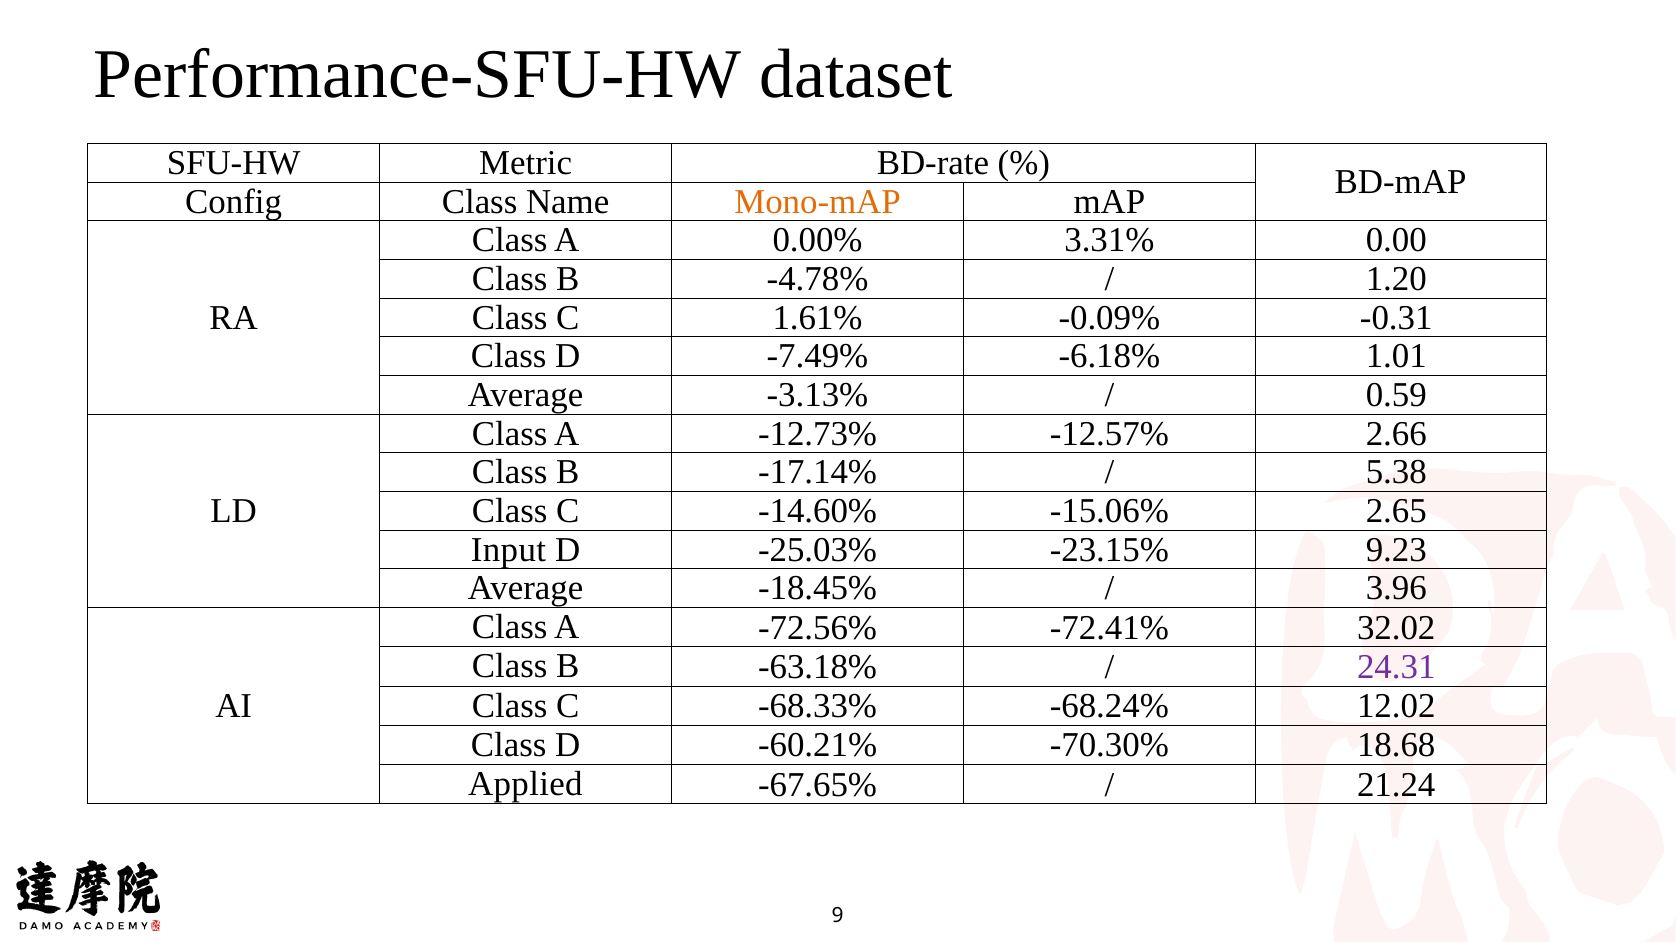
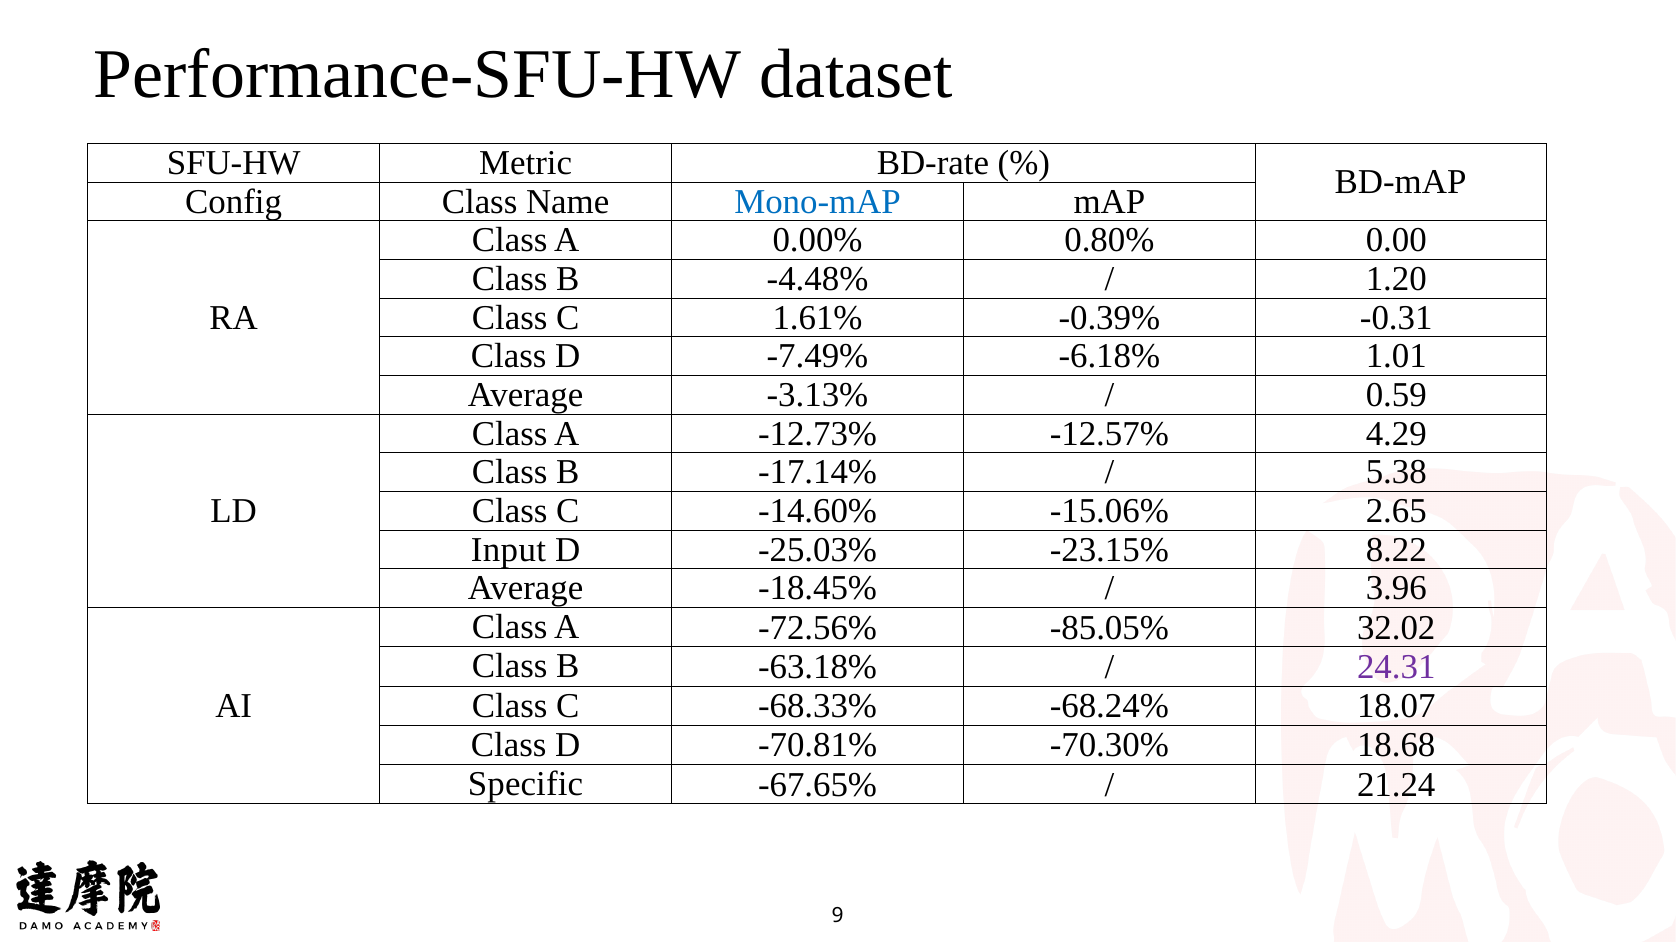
Mono-mAP colour: orange -> blue
3.31%: 3.31% -> 0.80%
-4.78%: -4.78% -> -4.48%
-0.09%: -0.09% -> -0.39%
2.66: 2.66 -> 4.29
9.23: 9.23 -> 8.22
-72.41%: -72.41% -> -85.05%
12.02: 12.02 -> 18.07
-60.21%: -60.21% -> -70.81%
Applied: Applied -> Specific
